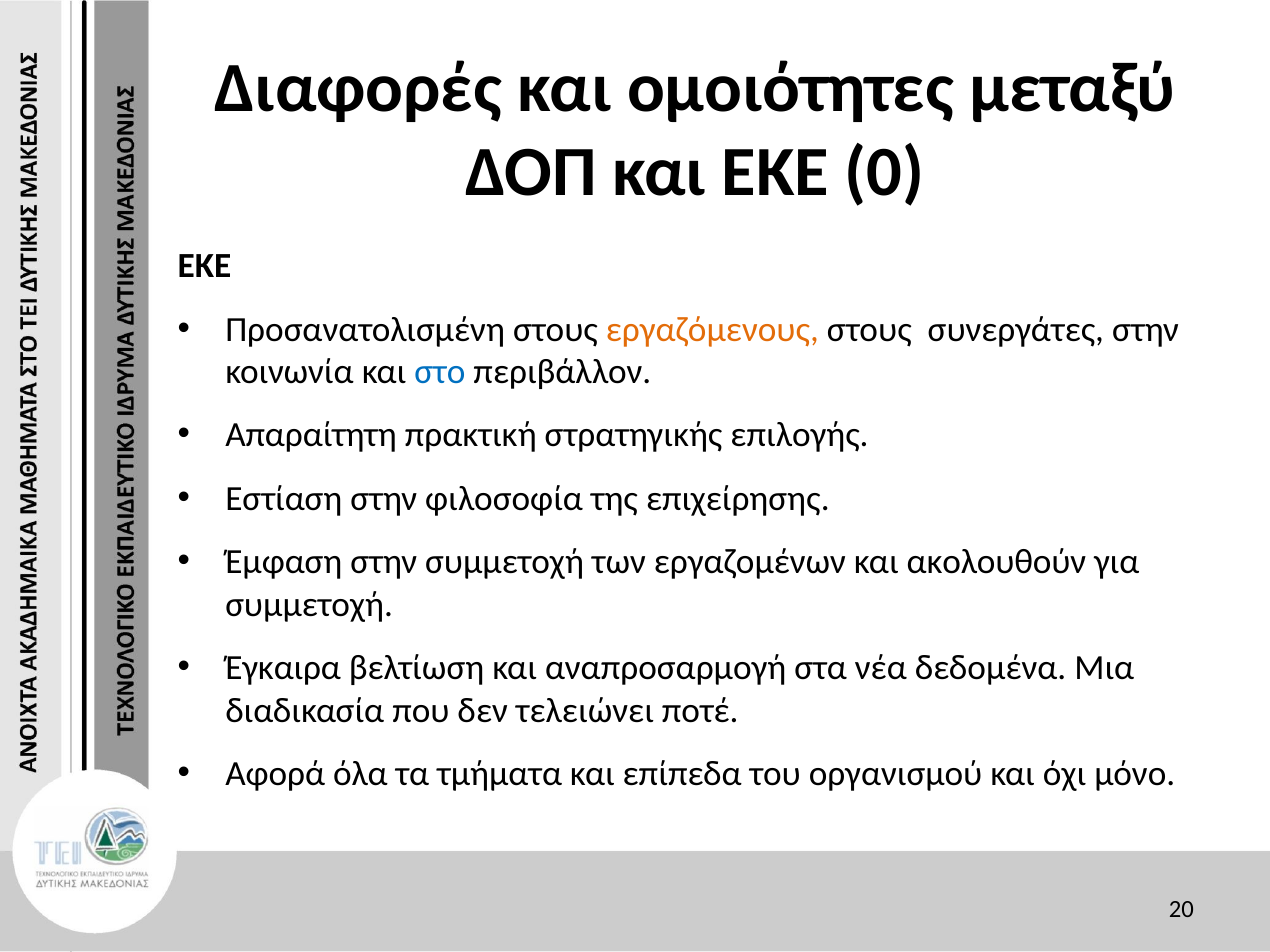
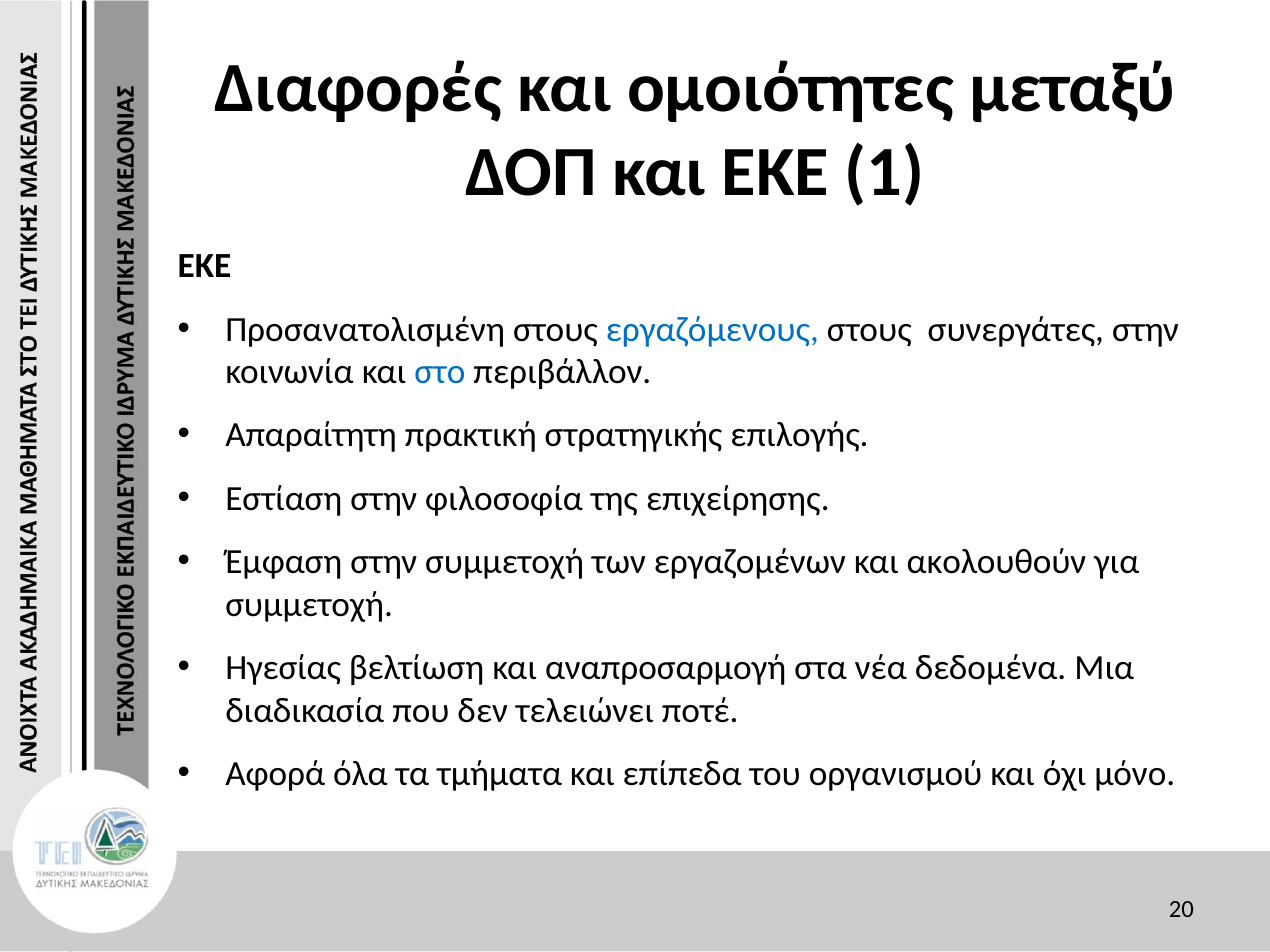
0: 0 -> 1
εργαζόμενους colour: orange -> blue
Έγκαιρα: Έγκαιρα -> Ηγεσίας
